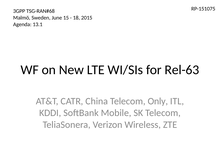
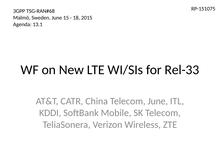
Rel-63: Rel-63 -> Rel-33
Telecom Only: Only -> June
